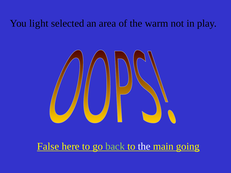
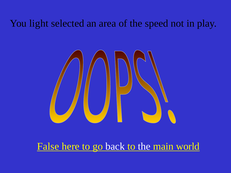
warm: warm -> speed
back colour: light green -> white
going: going -> world
